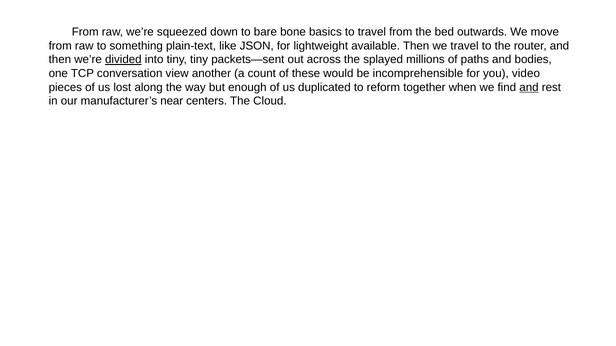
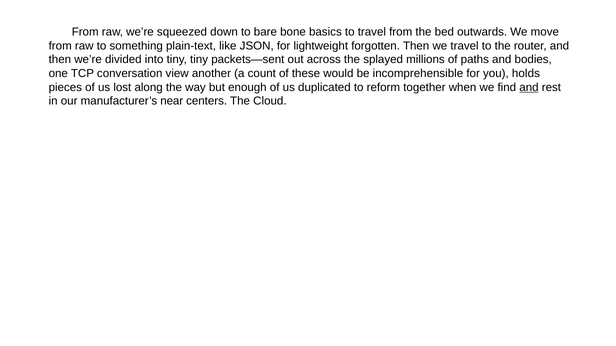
available: available -> forgotten
divided underline: present -> none
video: video -> holds
